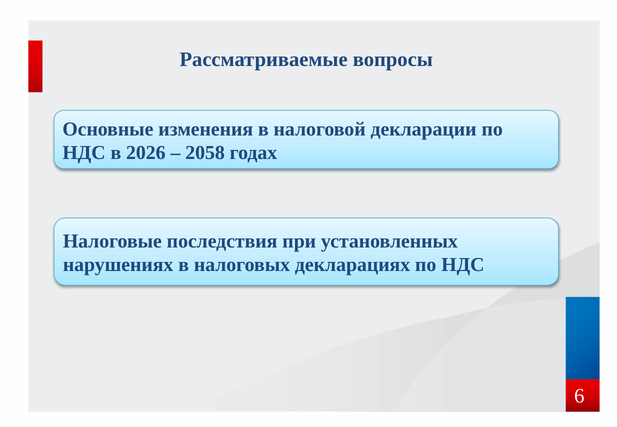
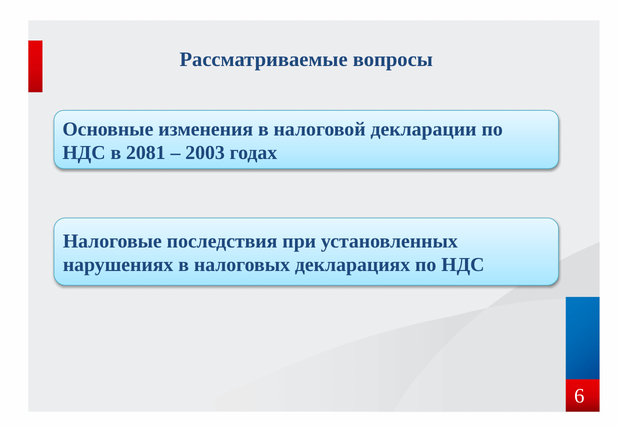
2026: 2026 -> 2081
2058: 2058 -> 2003
